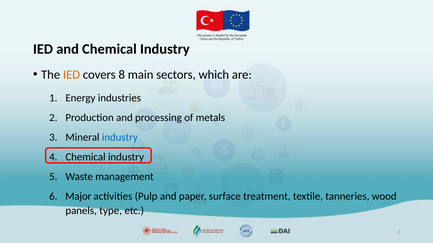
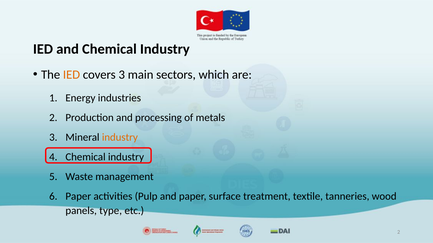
covers 8: 8 -> 3
industry at (120, 138) colour: blue -> orange
6 Major: Major -> Paper
